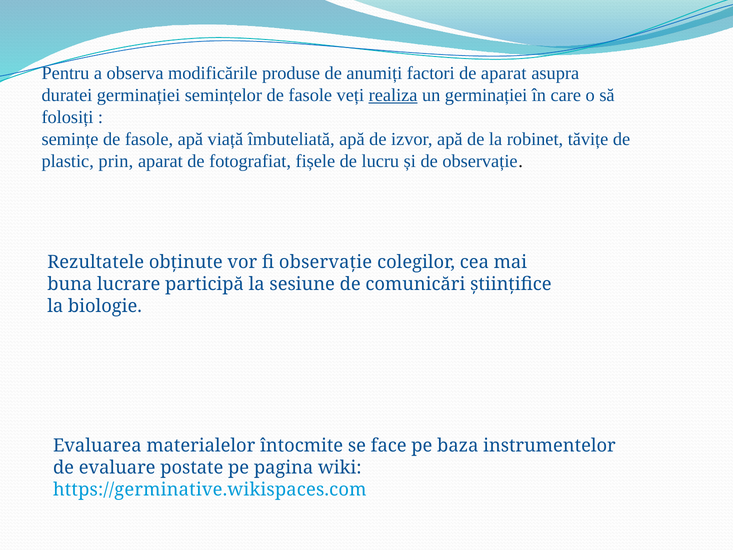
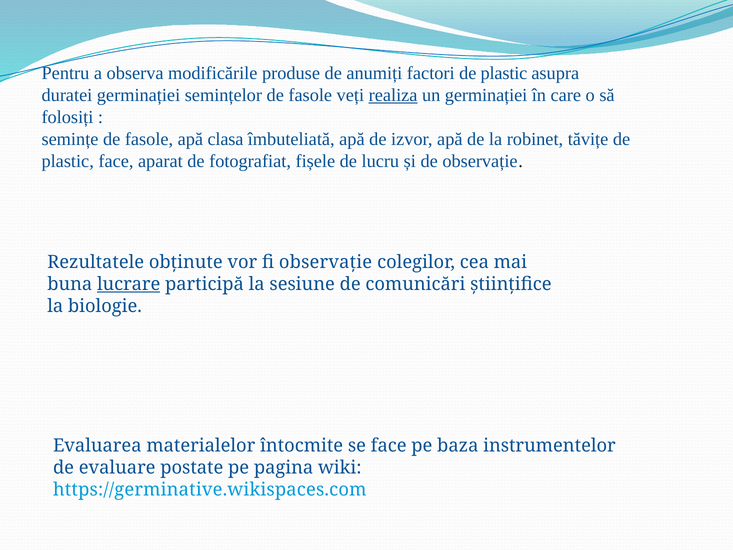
factori de aparat: aparat -> plastic
viață: viață -> clasa
plastic prin: prin -> face
lucrare underline: none -> present
